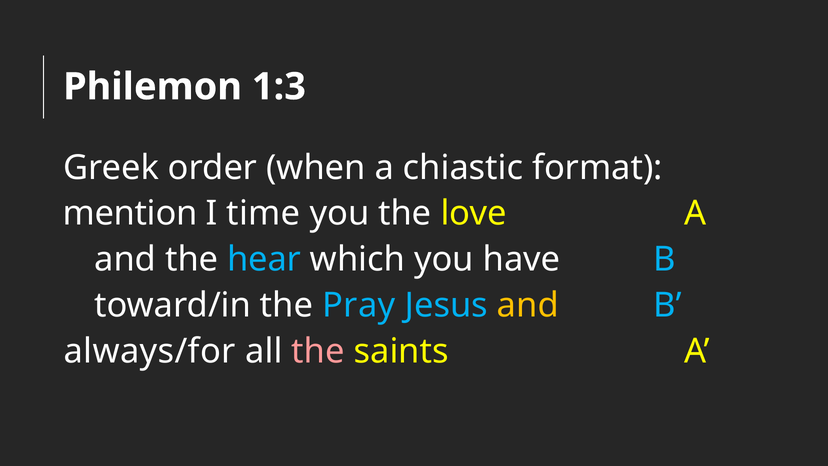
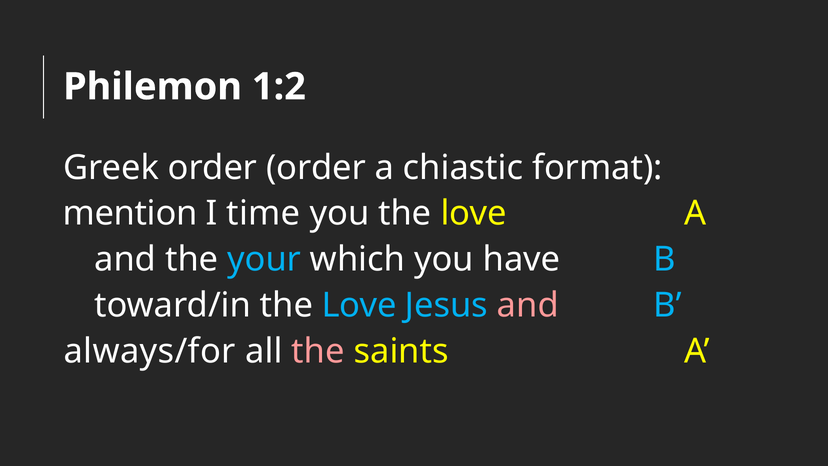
1:3: 1:3 -> 1:2
order when: when -> order
hear: hear -> your
toward/in the Pray: Pray -> Love
and at (528, 305) colour: yellow -> pink
